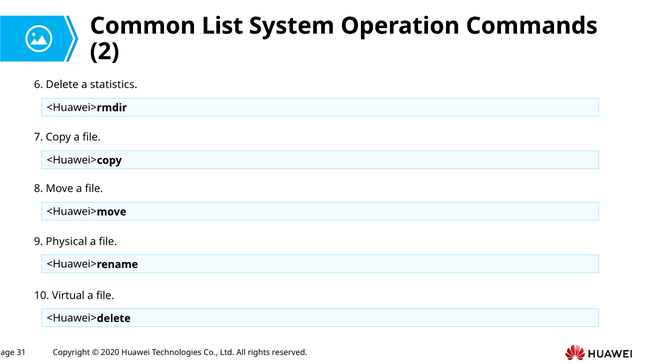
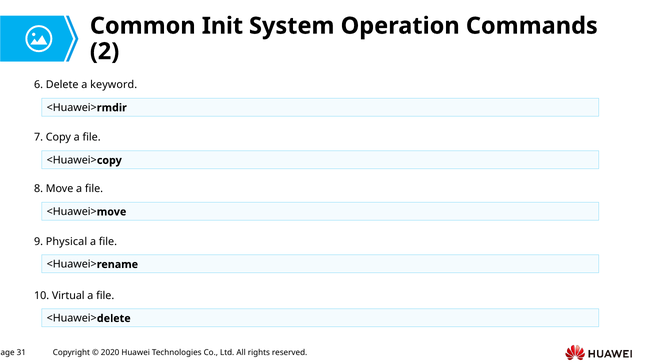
List: List -> Init
statistics: statistics -> keyword
